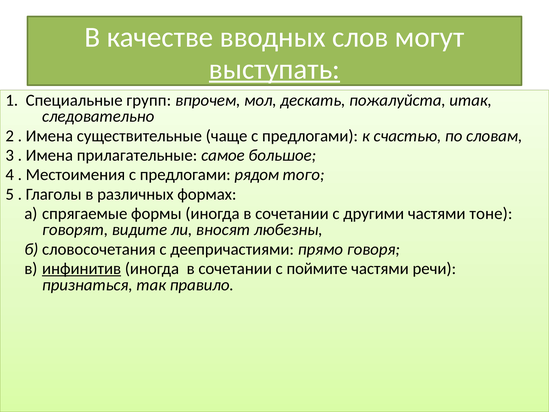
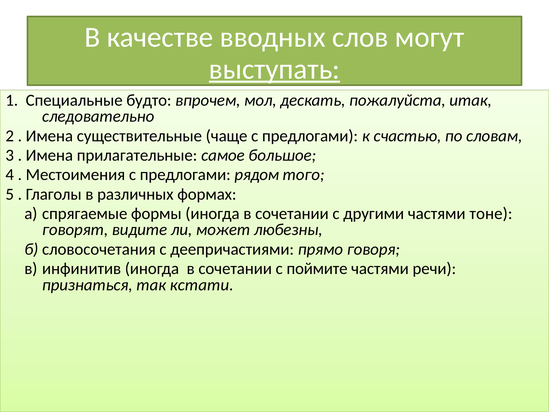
групп: групп -> будто
вносят: вносят -> может
инфинитив underline: present -> none
правило: правило -> кстати
